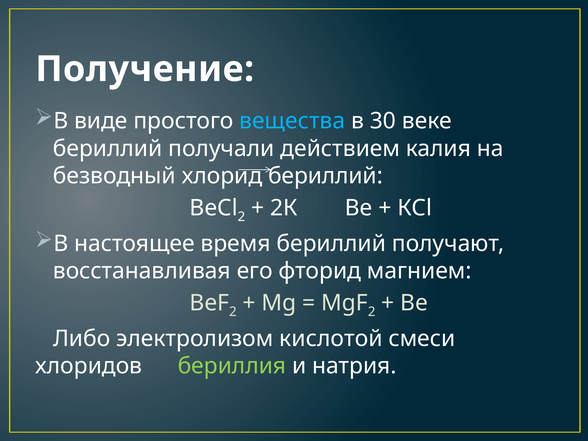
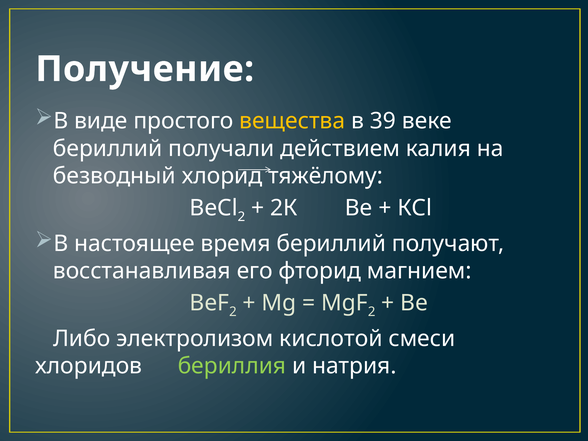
вещества colour: light blue -> yellow
30: 30 -> 39
хлорид бериллий: бериллий -> тяжёлому
